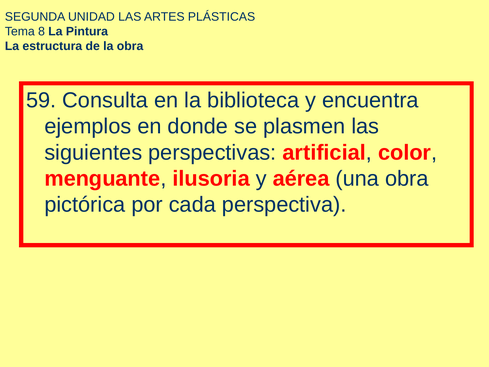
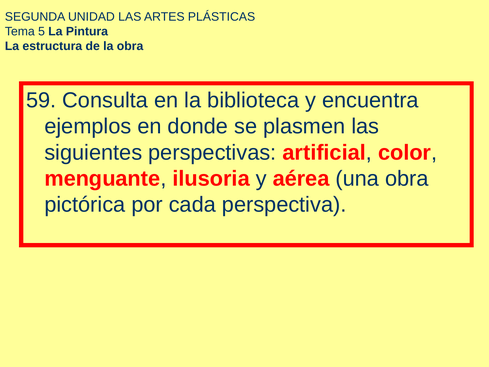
8: 8 -> 5
